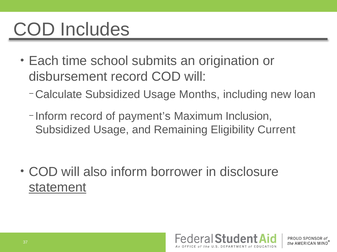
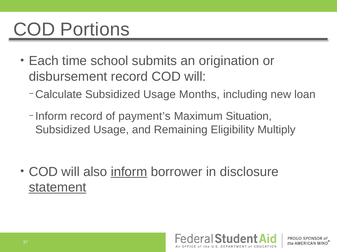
Includes: Includes -> Portions
Inclusion: Inclusion -> Situation
Current: Current -> Multiply
inform underline: none -> present
